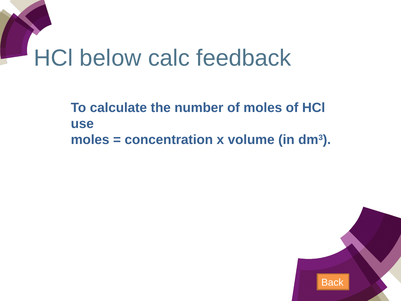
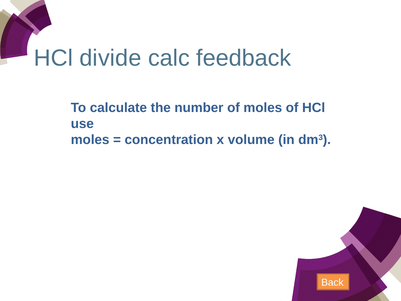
below: below -> divide
